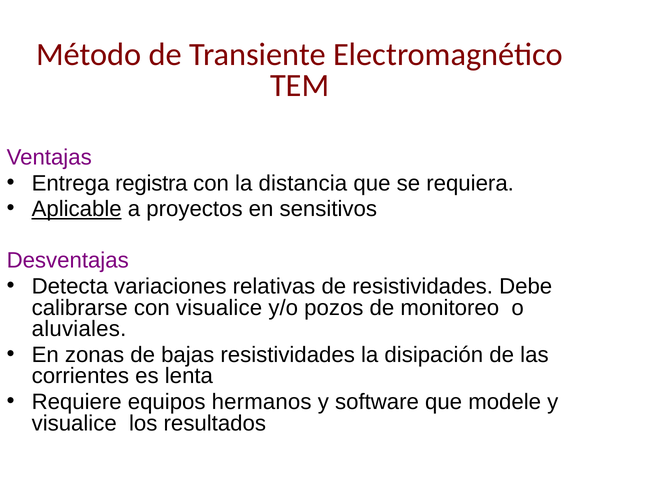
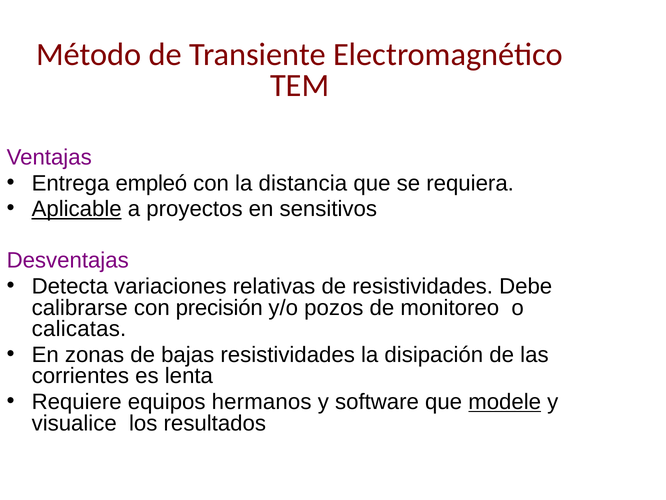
registra: registra -> empleó
con visualice: visualice -> precisión
aluviales: aluviales -> calicatas
modele underline: none -> present
